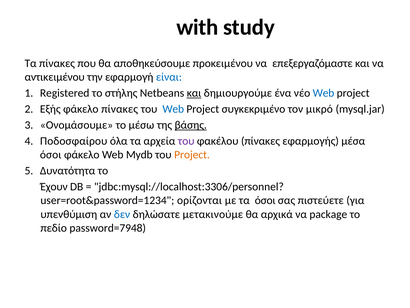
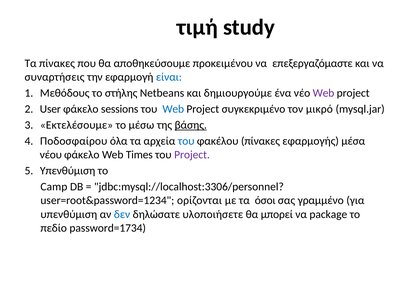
with: with -> τιμή
αντικειμένου: αντικειμένου -> συναρτήσεις
Registered: Registered -> Μεθόδους
και at (194, 93) underline: present -> none
Web at (324, 93) colour: blue -> purple
Εξής: Εξής -> User
φάκελο πίνακες: πίνακες -> sessions
Ονομάσουμε: Ονομάσουμε -> Εκτελέσουμε
του at (186, 141) colour: purple -> blue
όσοι at (51, 155): όσοι -> νέου
Mydb: Mydb -> Times
Project at (192, 155) colour: orange -> purple
Δυνατότητα at (68, 171): Δυνατότητα -> Υπενθύμιση
Έχουν: Έχουν -> Camp
πιστεύετε: πιστεύετε -> γραμμένο
μετακινούμε: μετακινούμε -> υλοποιήσετε
αρχικά: αρχικά -> μπορεί
password=7948: password=7948 -> password=1734
